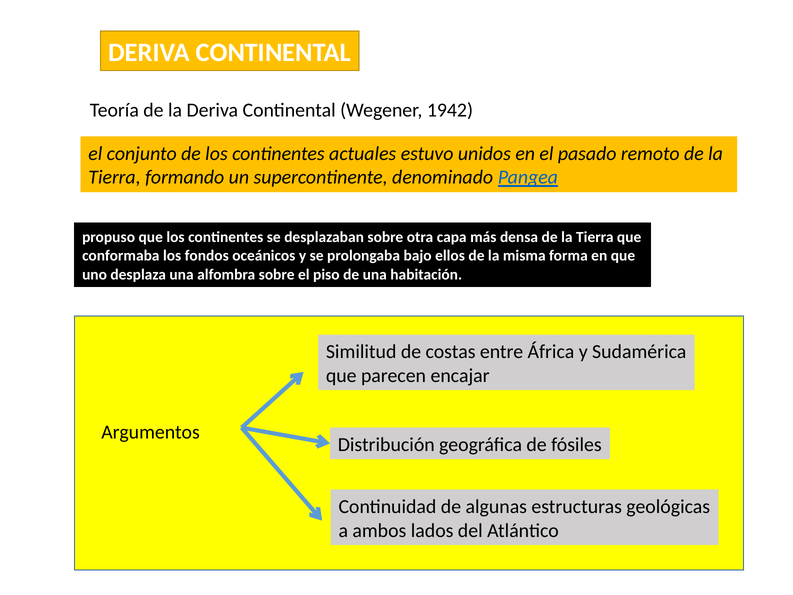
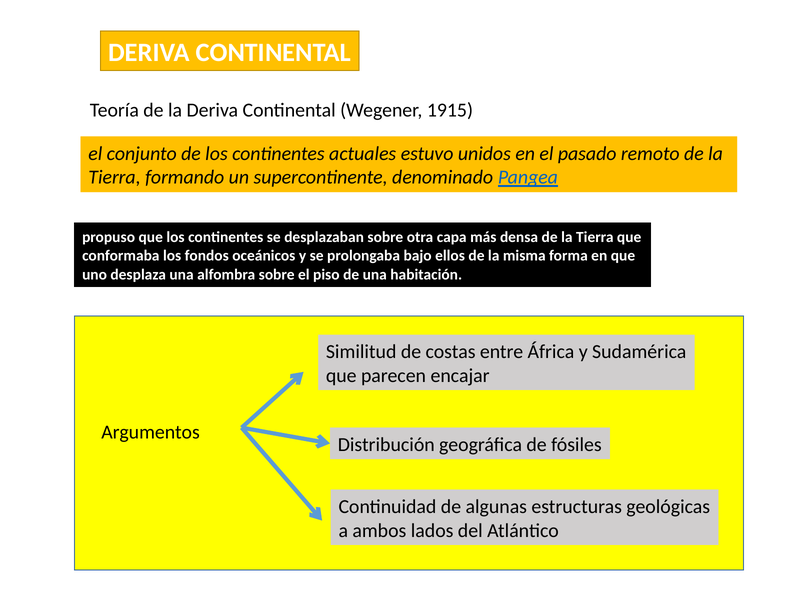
1942: 1942 -> 1915
